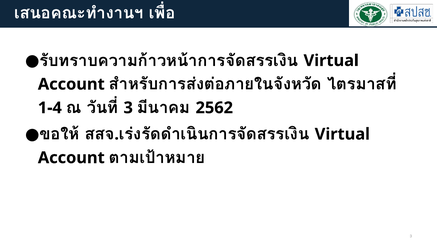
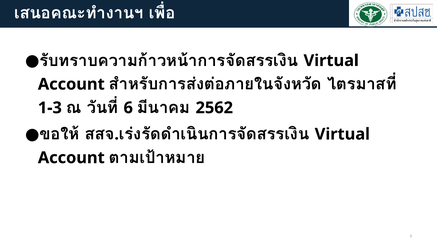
1-4: 1-4 -> 1-3
3 at (128, 108): 3 -> 6
